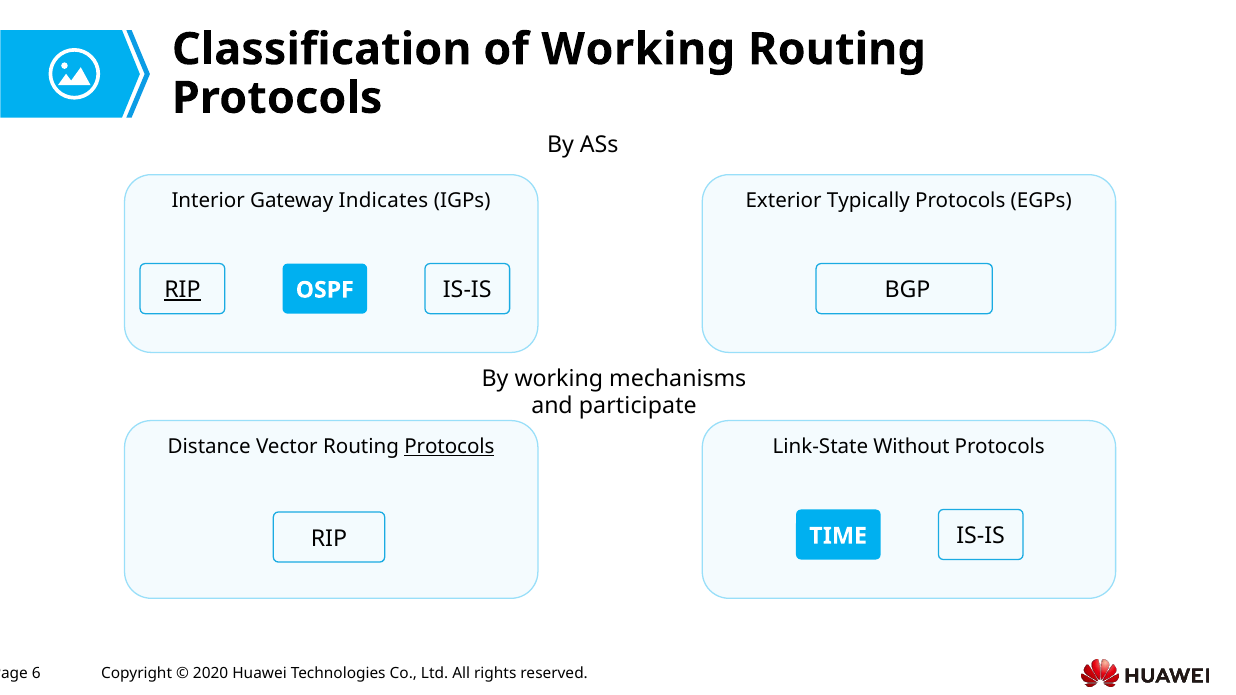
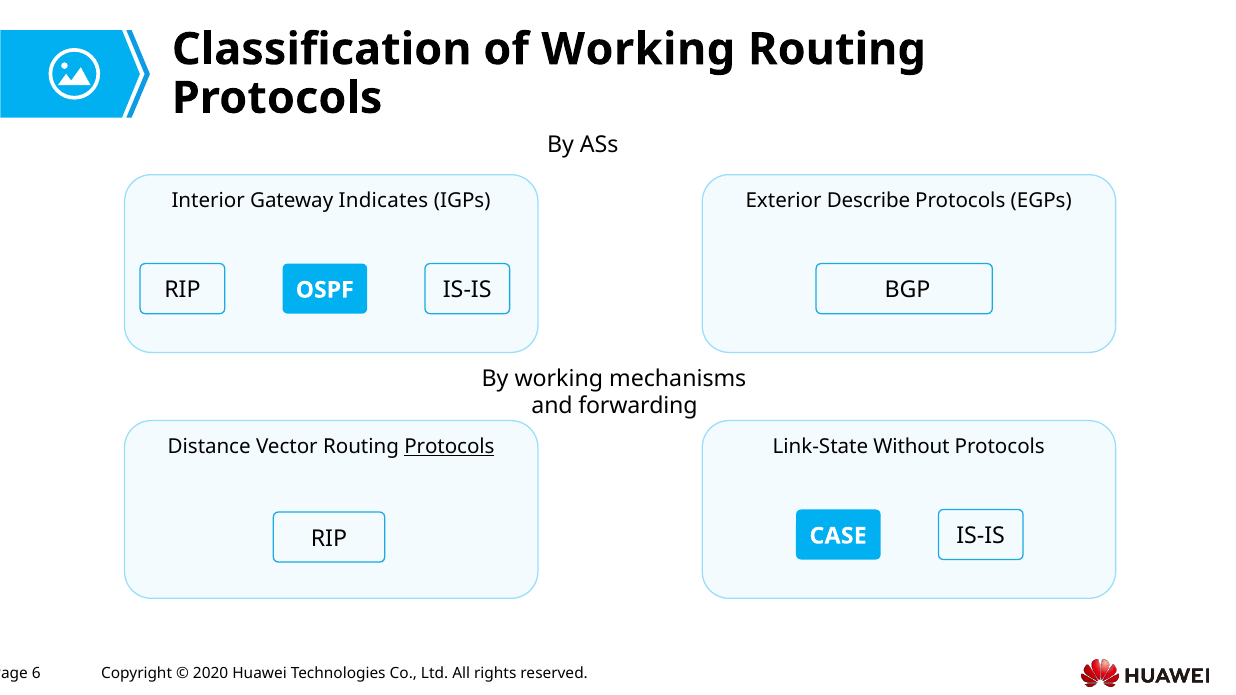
Typically: Typically -> Describe
RIP at (182, 290) underline: present -> none
participate: participate -> forwarding
TIME: TIME -> CASE
